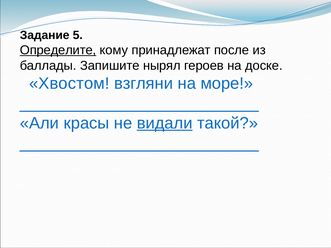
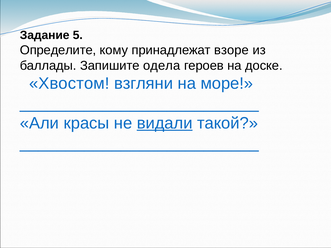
Определите underline: present -> none
после: после -> взоре
нырял: нырял -> одела
